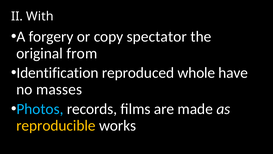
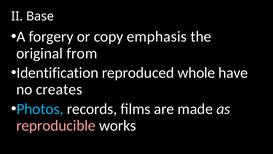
With: With -> Base
spectator: spectator -> emphasis
masses: masses -> creates
reproducible colour: yellow -> pink
